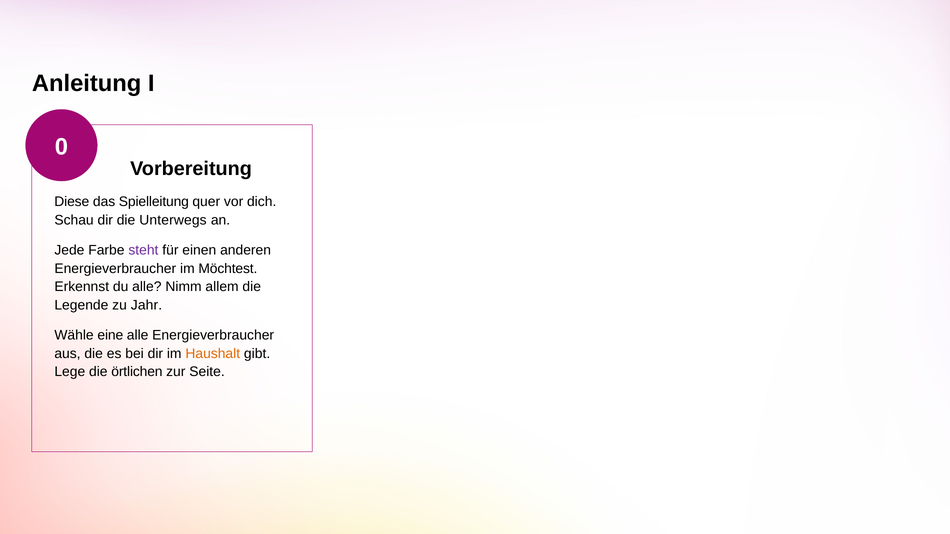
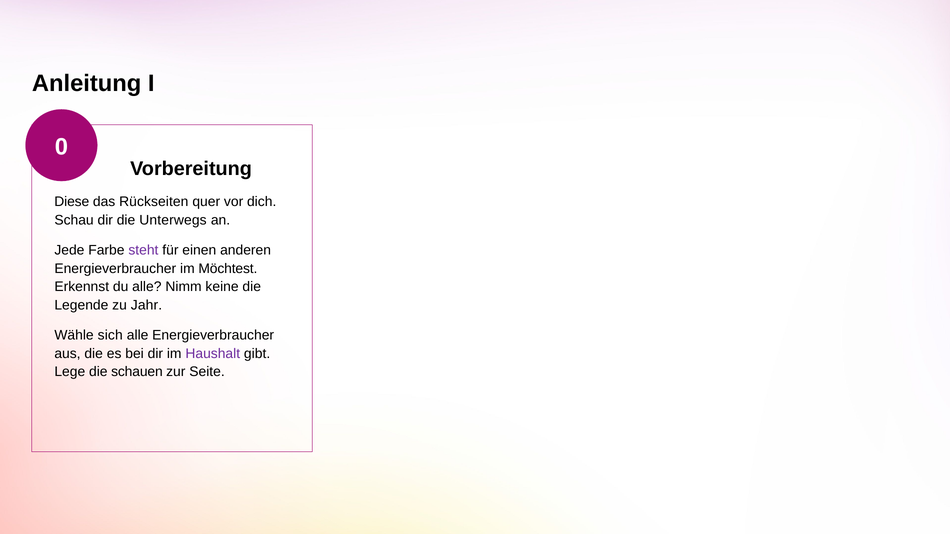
Spielleitung: Spielleitung -> Rückseiten
allem: allem -> keine
eine: eine -> sich
Haushalt colour: orange -> purple
örtlichen: örtlichen -> schauen
